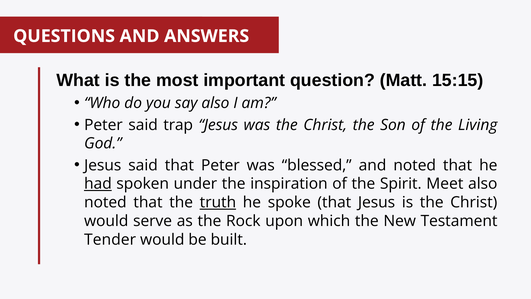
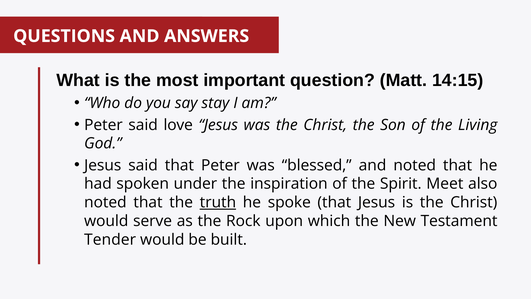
15:15: 15:15 -> 14:15
say also: also -> stay
trap: trap -> love
had underline: present -> none
